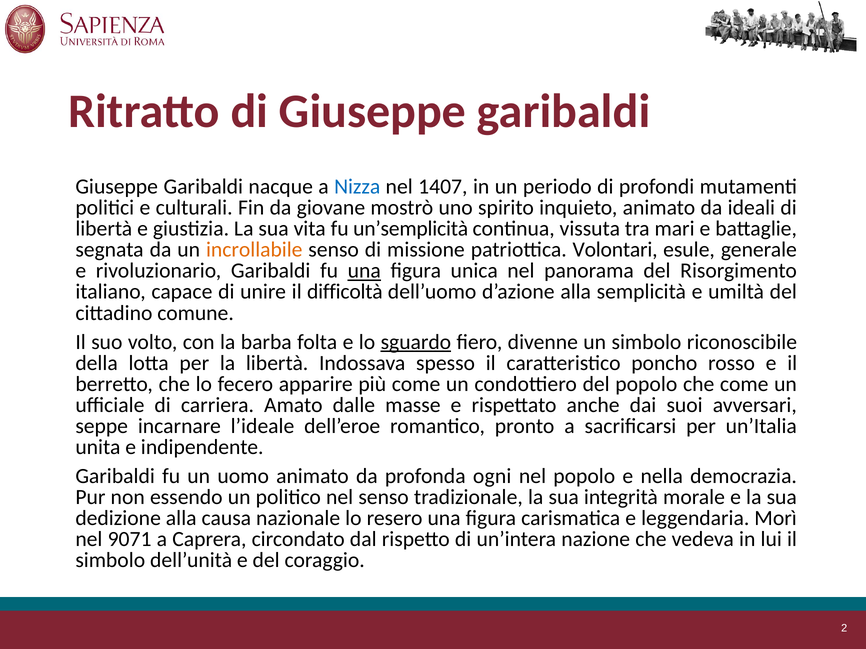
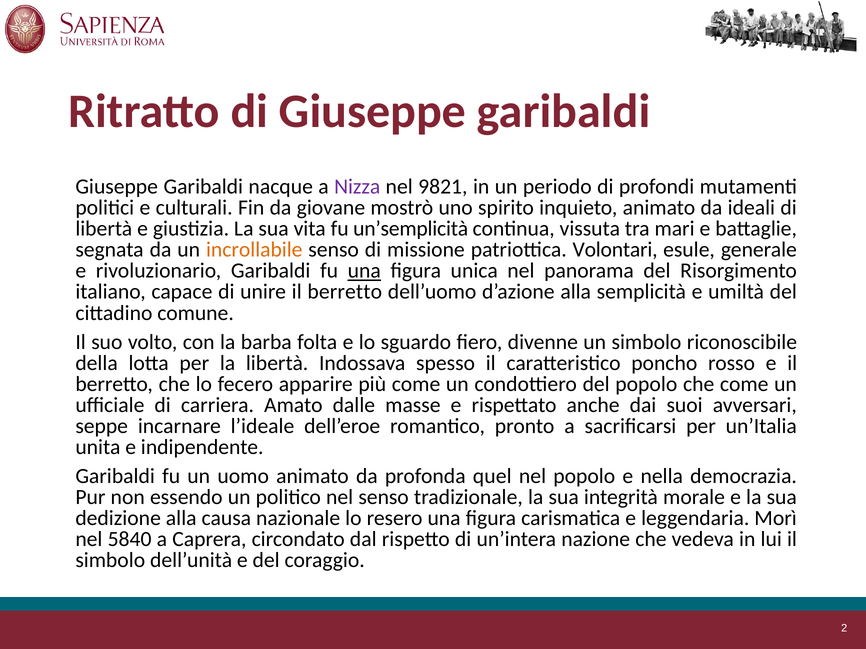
Nizza colour: blue -> purple
1407: 1407 -> 9821
unire il difficoltà: difficoltà -> berretto
sguardo underline: present -> none
ogni: ogni -> quel
9071: 9071 -> 5840
